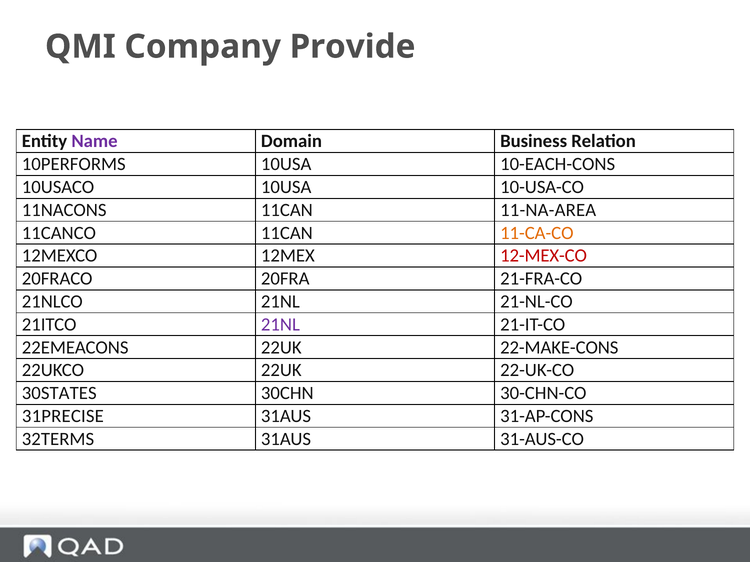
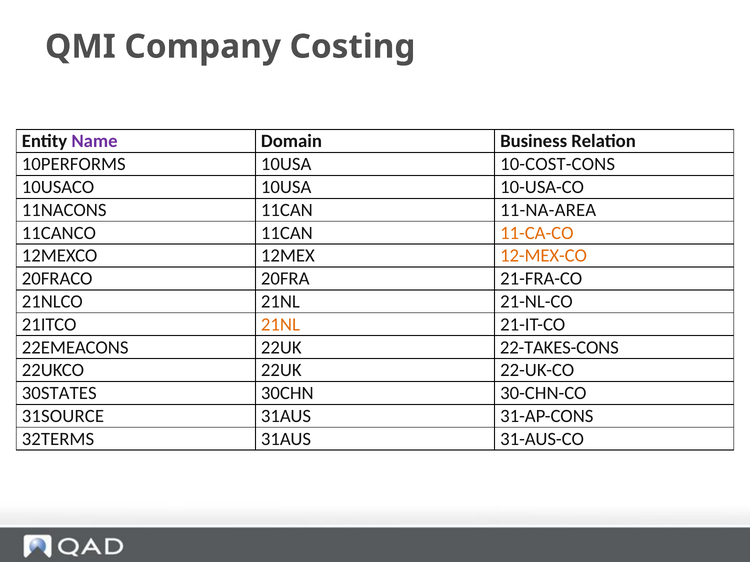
Provide: Provide -> Costing
10-EACH-CONS: 10-EACH-CONS -> 10-COST-CONS
12-MEX-CO colour: red -> orange
21NL at (280, 325) colour: purple -> orange
22-MAKE-CONS: 22-MAKE-CONS -> 22-TAKES-CONS
31PRECISE: 31PRECISE -> 31SOURCE
